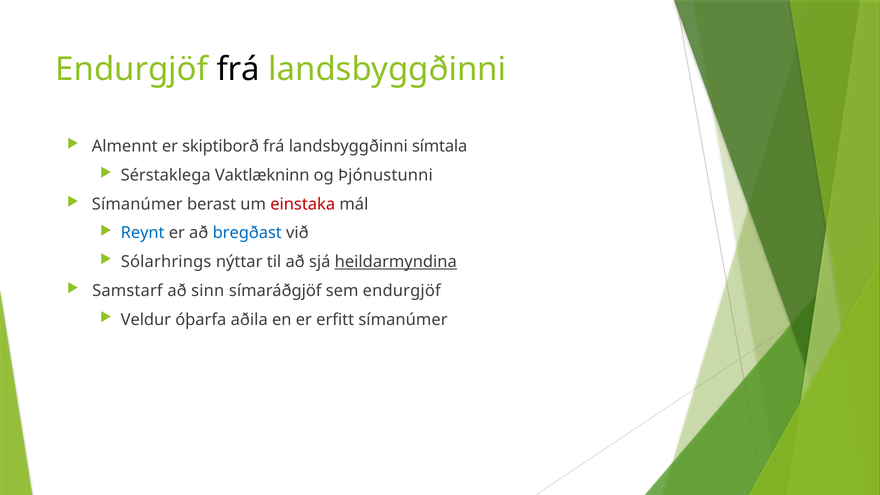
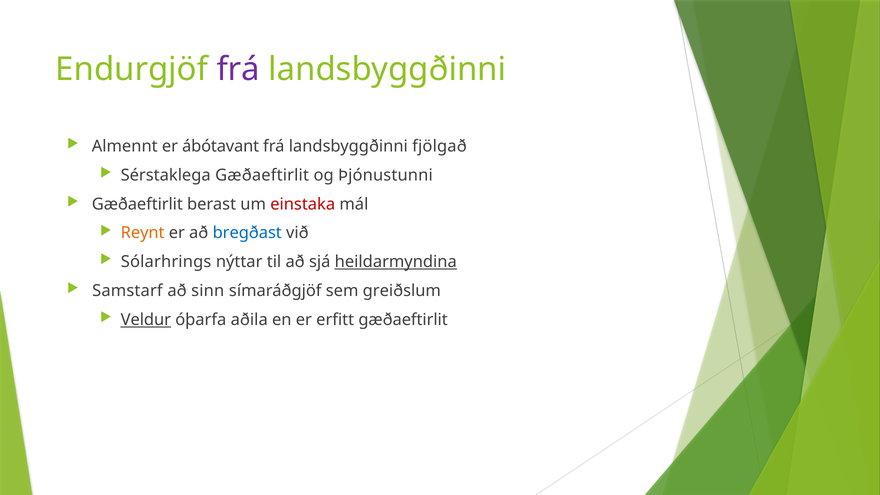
frá at (238, 69) colour: black -> purple
skiptiborð: skiptiborð -> ábótavant
símtala: símtala -> fjölgað
Sérstaklega Vaktlækninn: Vaktlækninn -> Gæðaeftirlit
Símanúmer at (137, 204): Símanúmer -> Gæðaeftirlit
Reynt colour: blue -> orange
sem endurgjöf: endurgjöf -> greiðslum
Veldur underline: none -> present
erfitt símanúmer: símanúmer -> gæðaeftirlit
